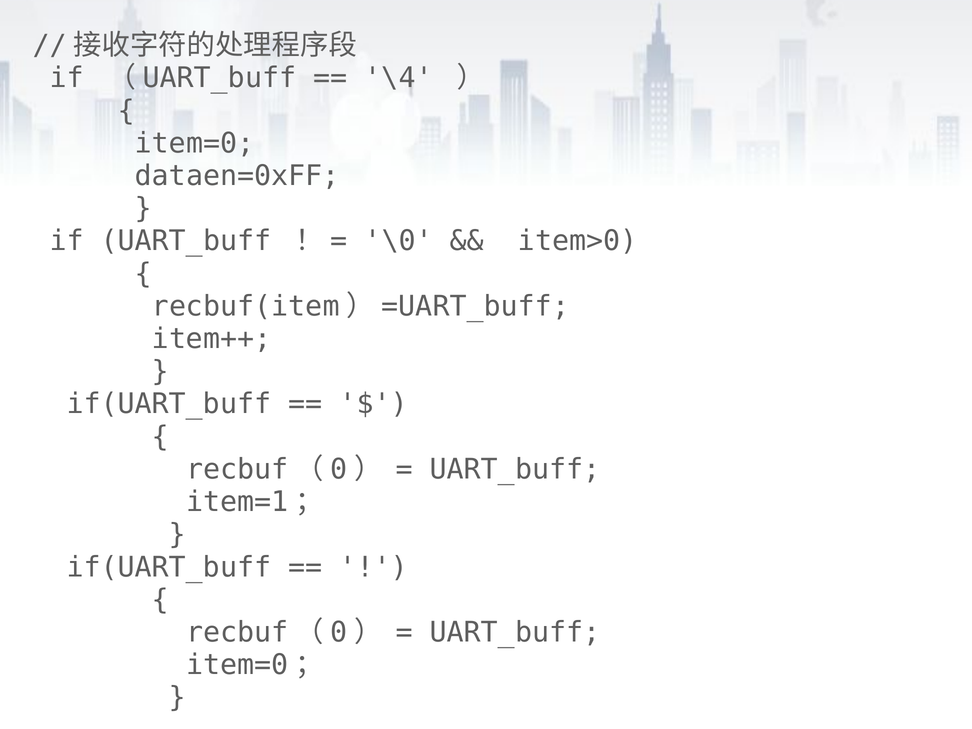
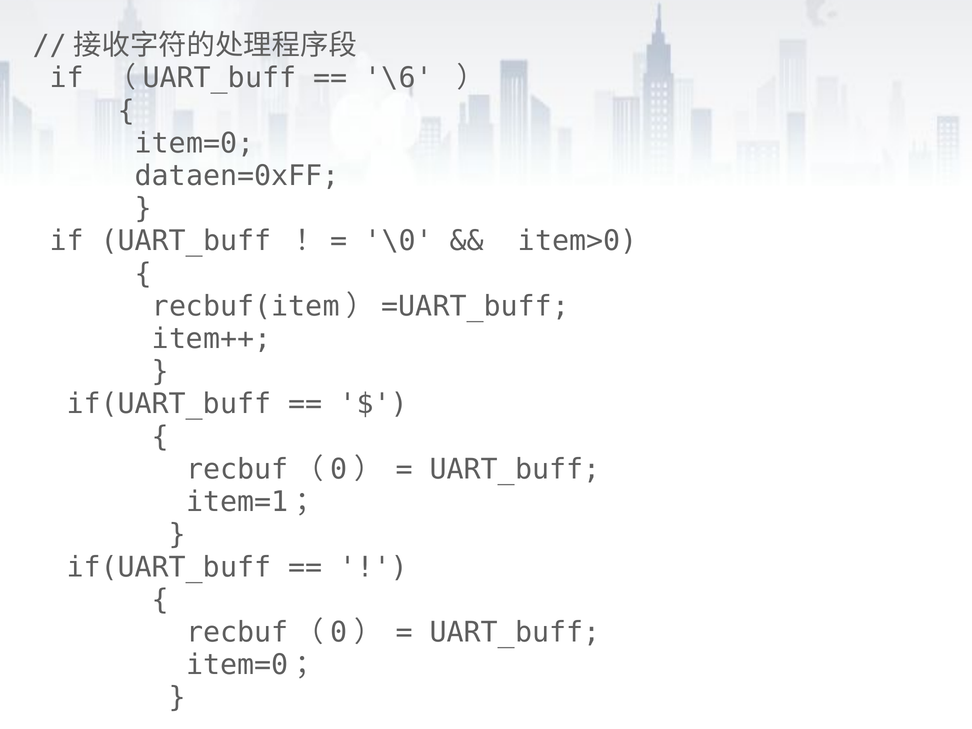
\4: \4 -> \6
